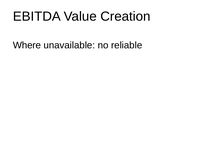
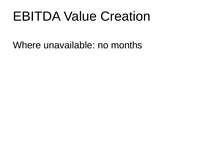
reliable: reliable -> months
